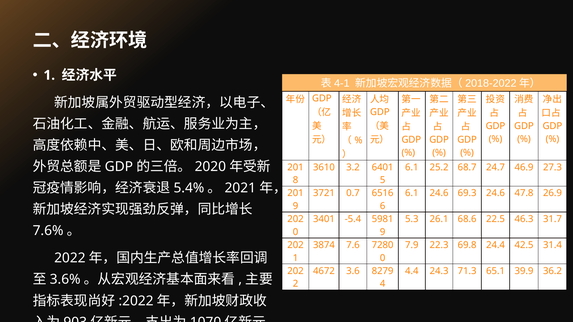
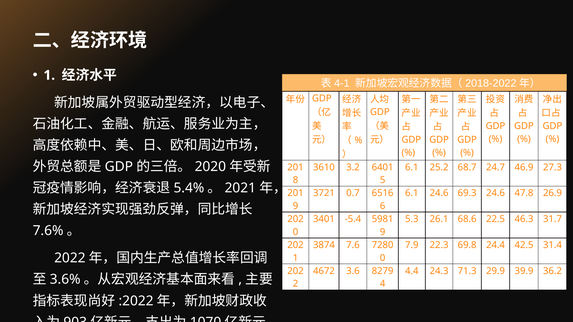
65.1: 65.1 -> 29.9
